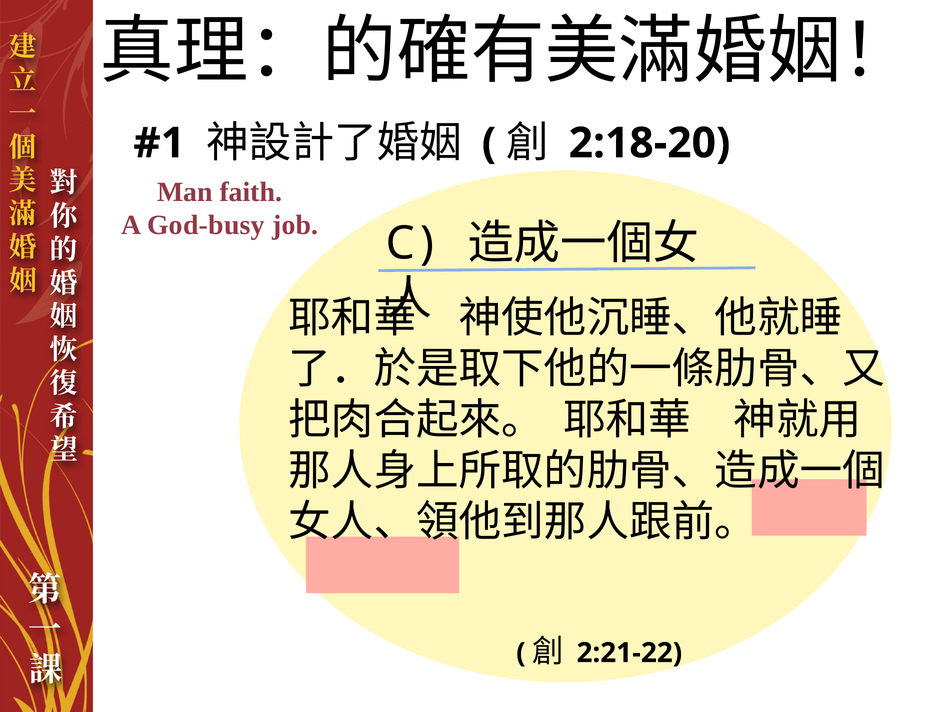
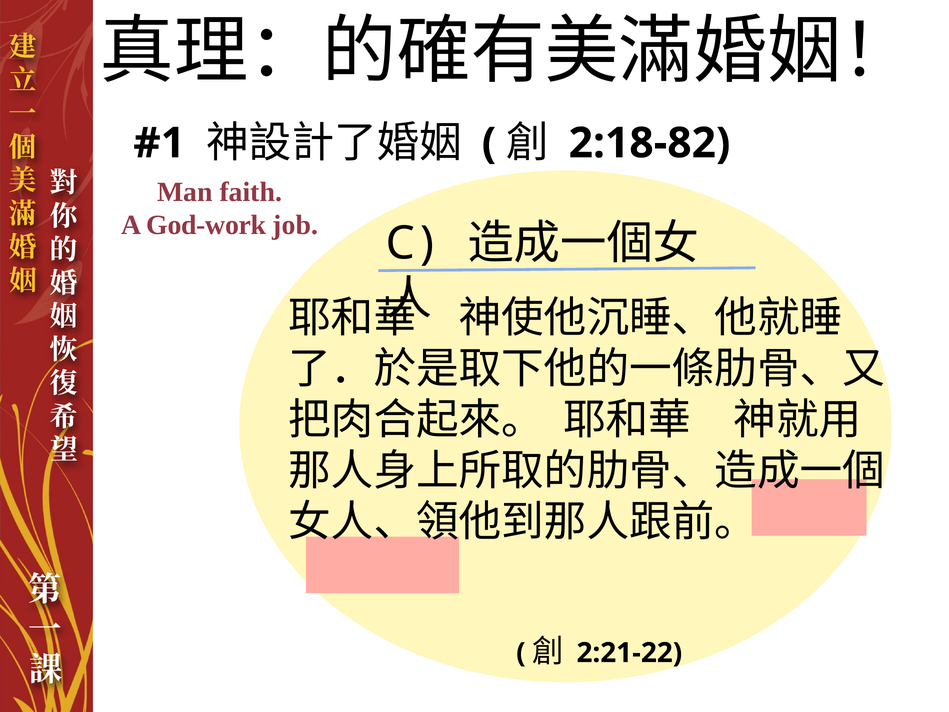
2:18-20: 2:18-20 -> 2:18-82
God-busy: God-busy -> God-work
